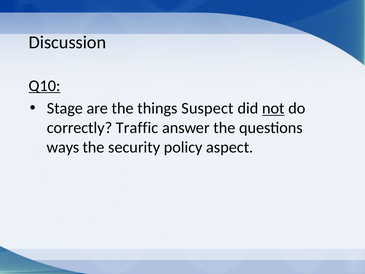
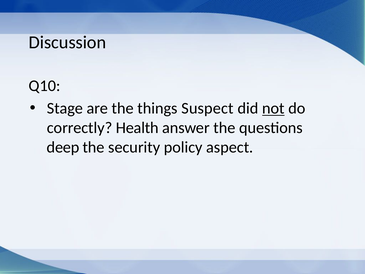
Q10 underline: present -> none
Traffic: Traffic -> Health
ways: ways -> deep
